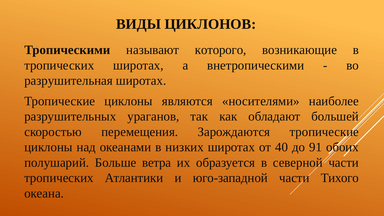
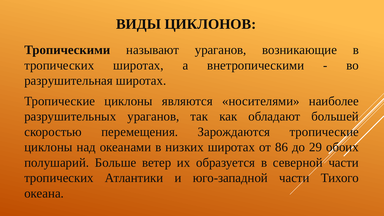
называют которого: которого -> ураганов
40: 40 -> 86
91: 91 -> 29
ветра: ветра -> ветер
